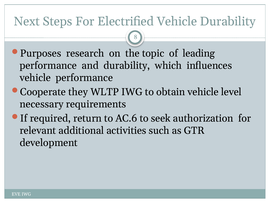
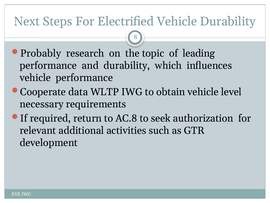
Purposes: Purposes -> Probably
they: they -> data
AC.6: AC.6 -> AC.8
